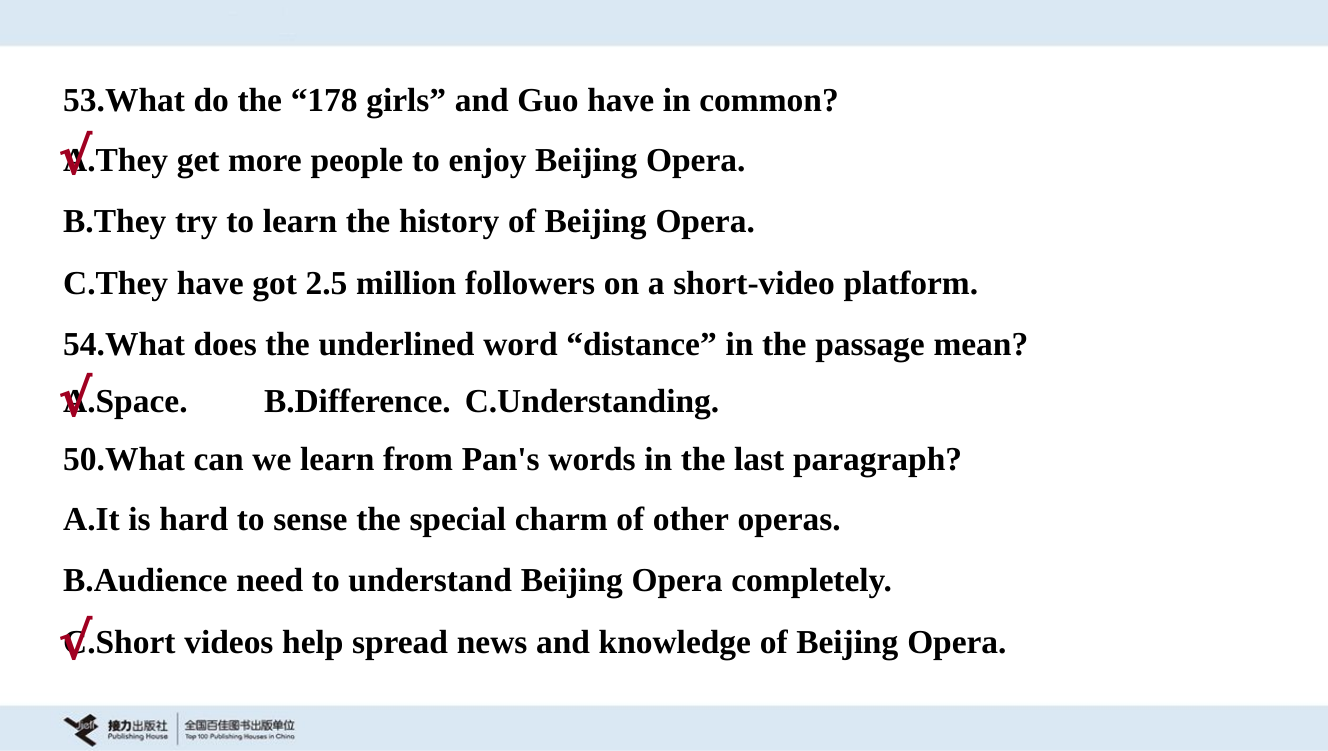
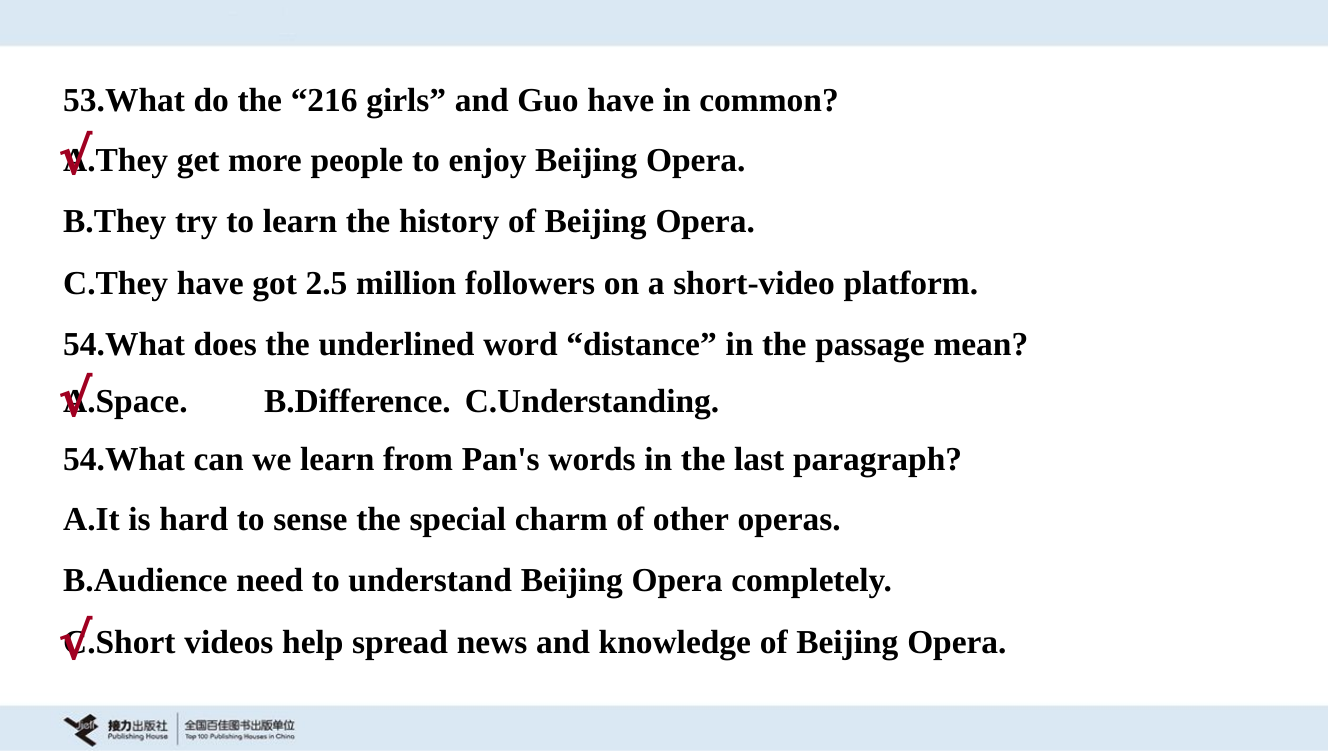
178: 178 -> 216
50.What at (124, 459): 50.What -> 54.What
